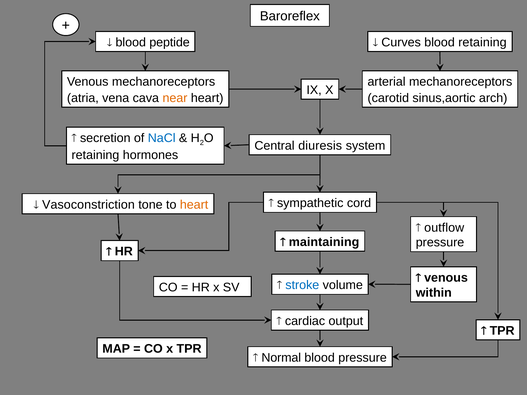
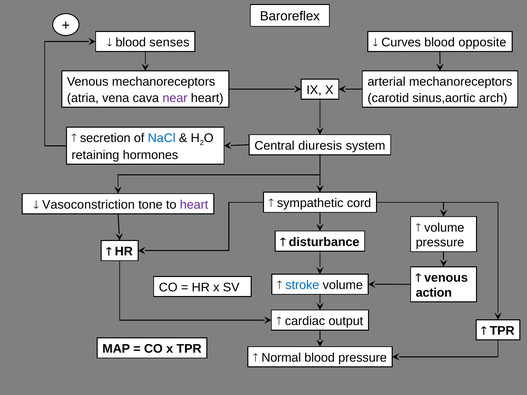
peptide: peptide -> senses
blood retaining: retaining -> opposite
near colour: orange -> purple
heart at (194, 205) colour: orange -> purple
outflow at (444, 228): outflow -> volume
maintaining: maintaining -> disturbance
within: within -> action
